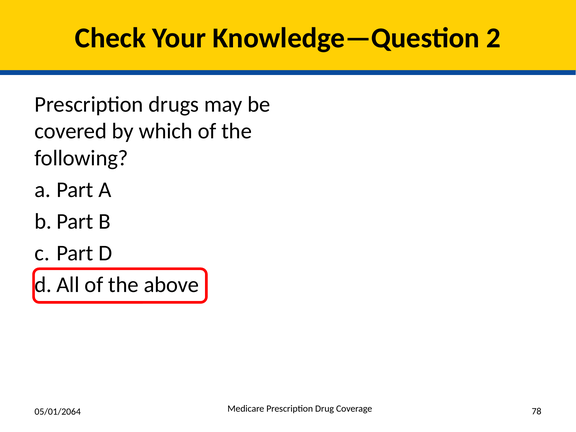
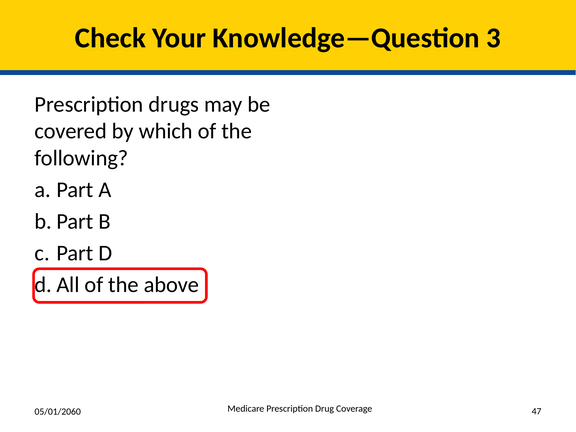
2: 2 -> 3
05/01/2064: 05/01/2064 -> 05/01/2060
78: 78 -> 47
